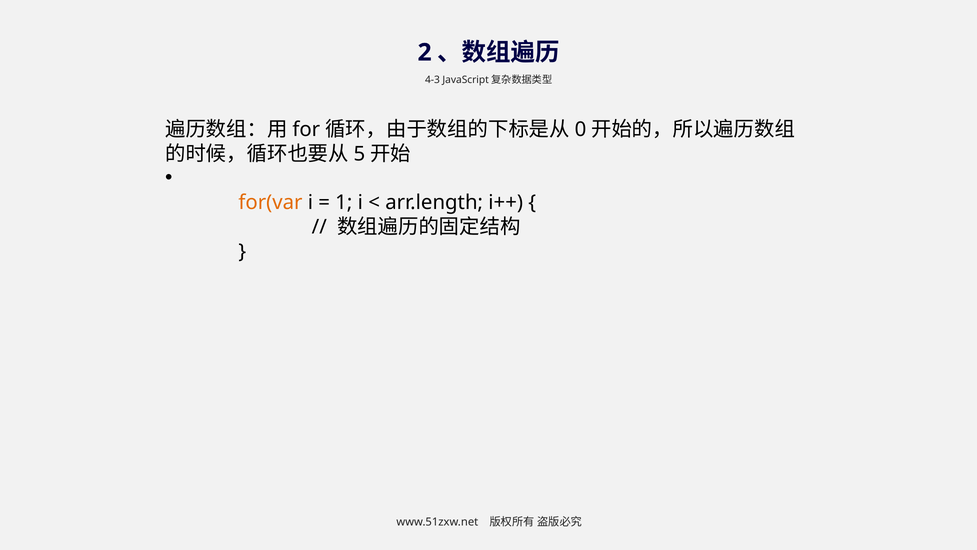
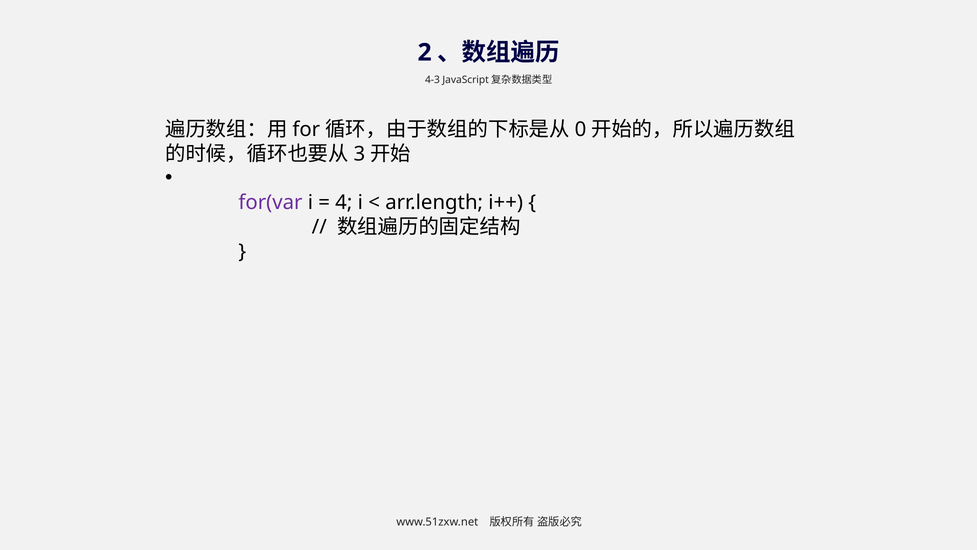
5: 5 -> 3
for(var colour: orange -> purple
1: 1 -> 4
